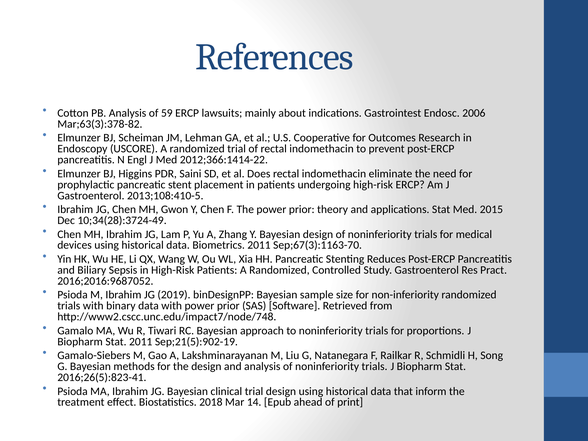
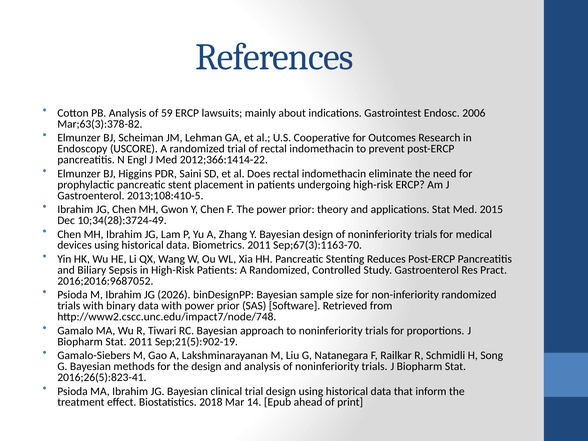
2019: 2019 -> 2026
